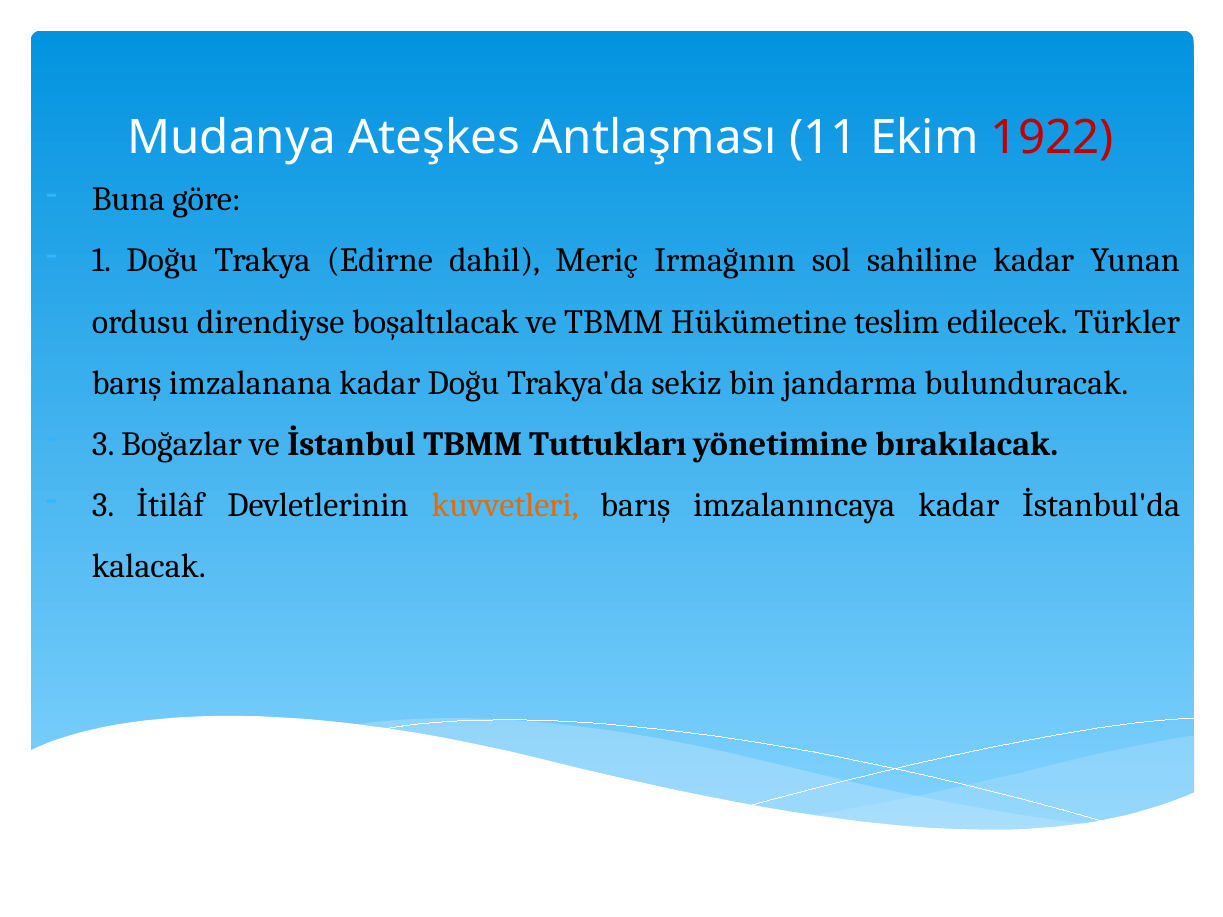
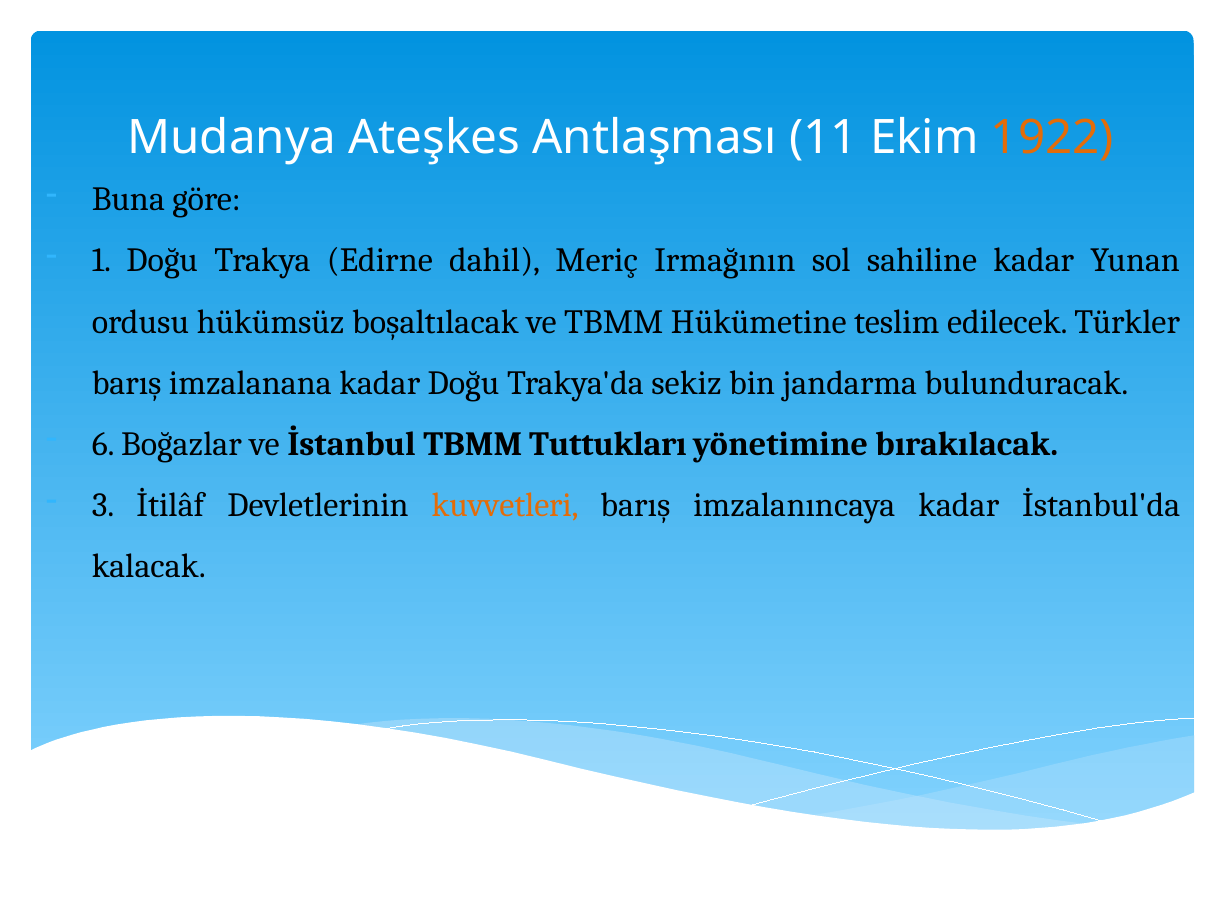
1922 colour: red -> orange
direndiyse: direndiyse -> hükümsüz
3 at (103, 444): 3 -> 6
